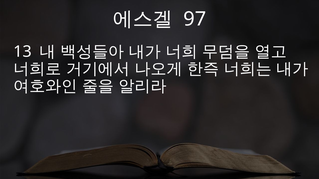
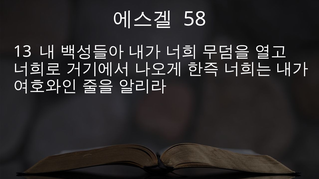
97: 97 -> 58
